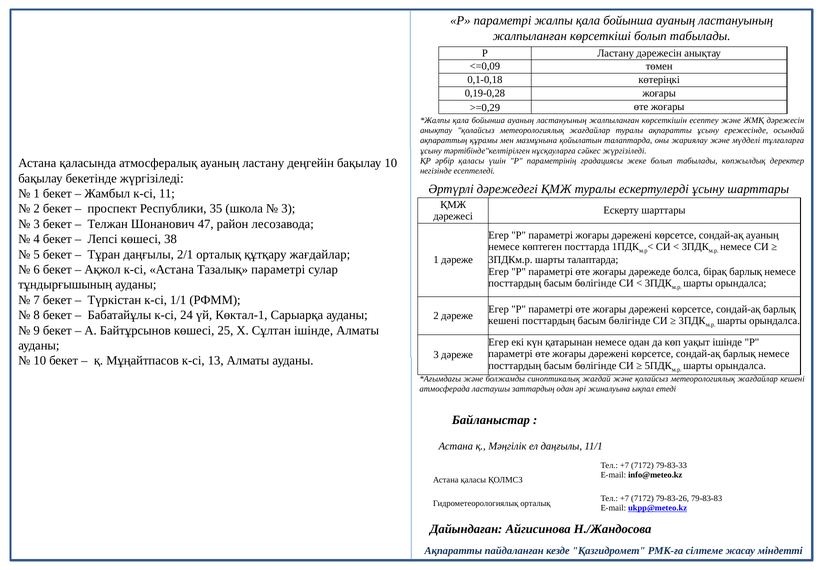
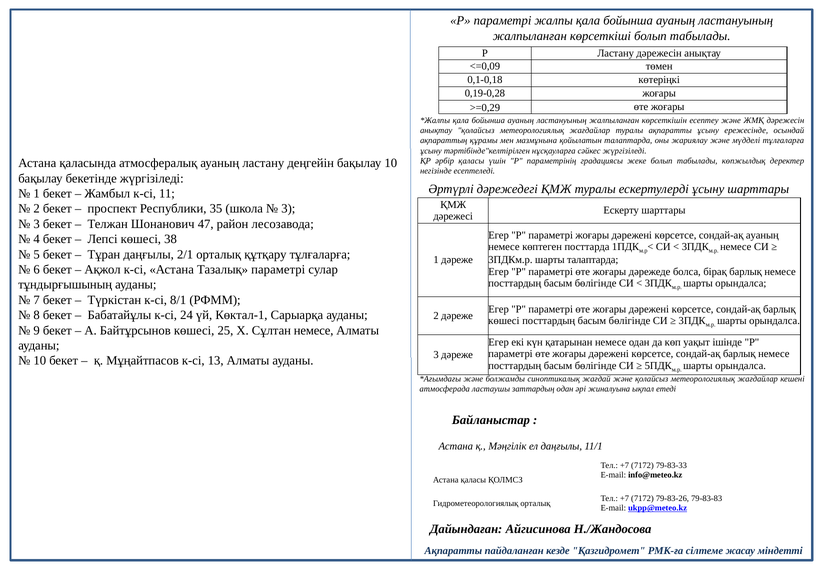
құтқару жағдайлар: жағдайлар -> тұлғаларға
1/1: 1/1 -> 8/1
кешені at (504, 321): кешені -> көшесі
Сұлтан ішінде: ішінде -> немесе
